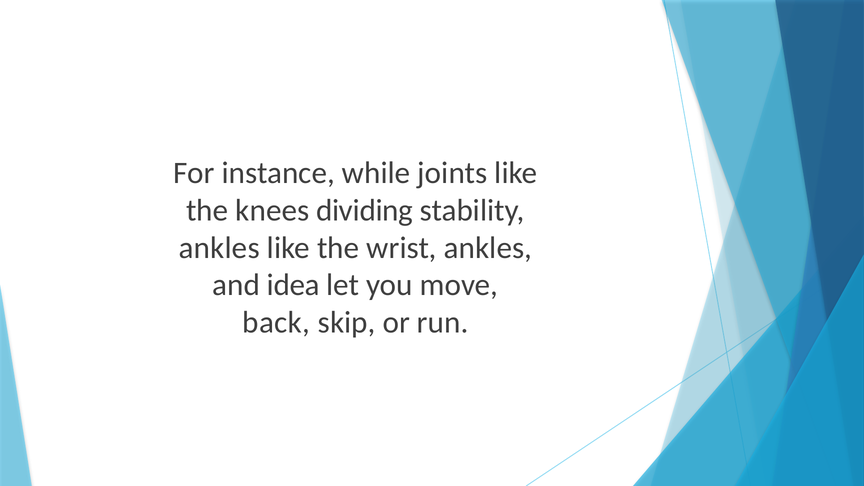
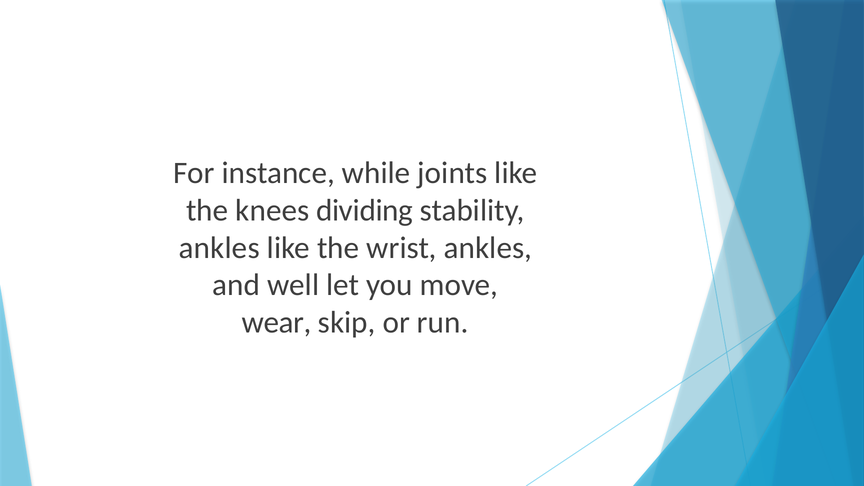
idea: idea -> well
back: back -> wear
